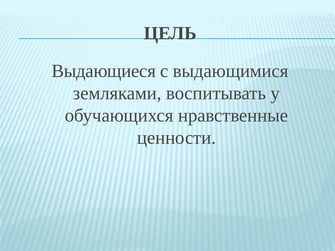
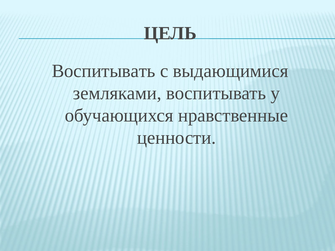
Выдающиеся at (104, 71): Выдающиеся -> Воспитывать
